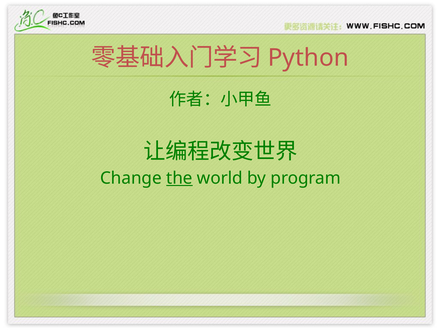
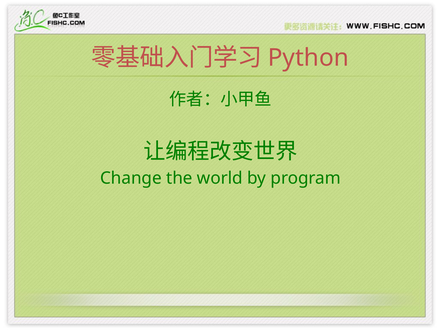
the underline: present -> none
